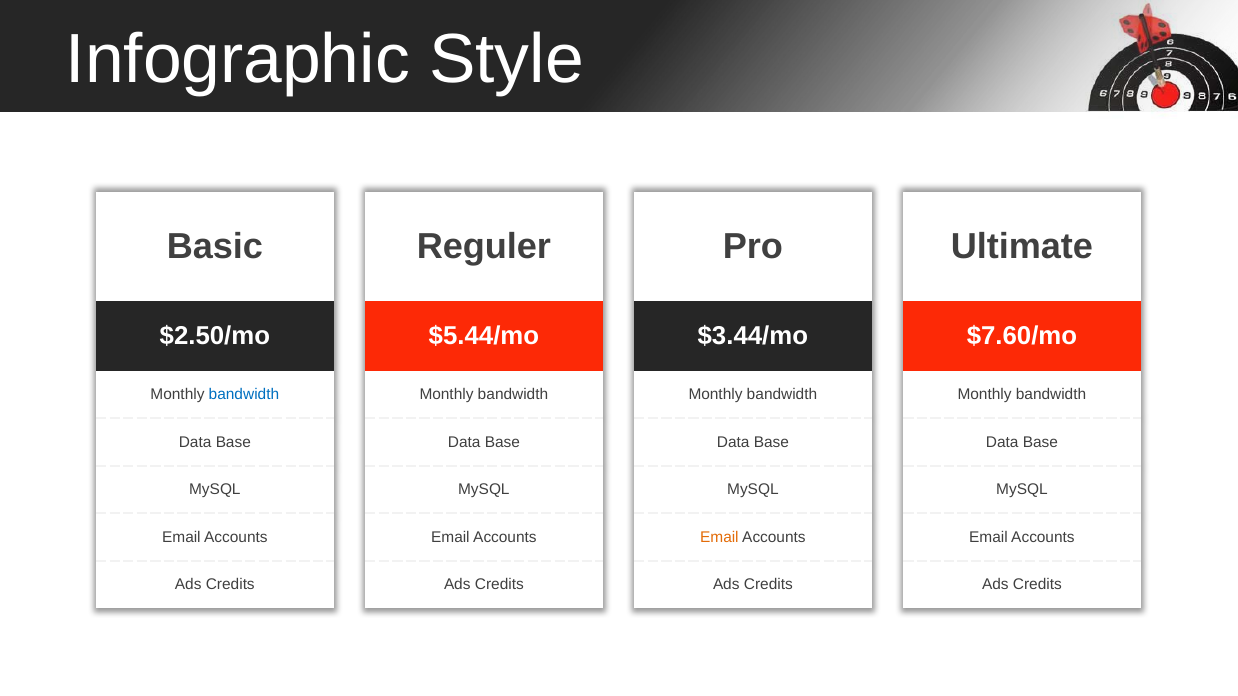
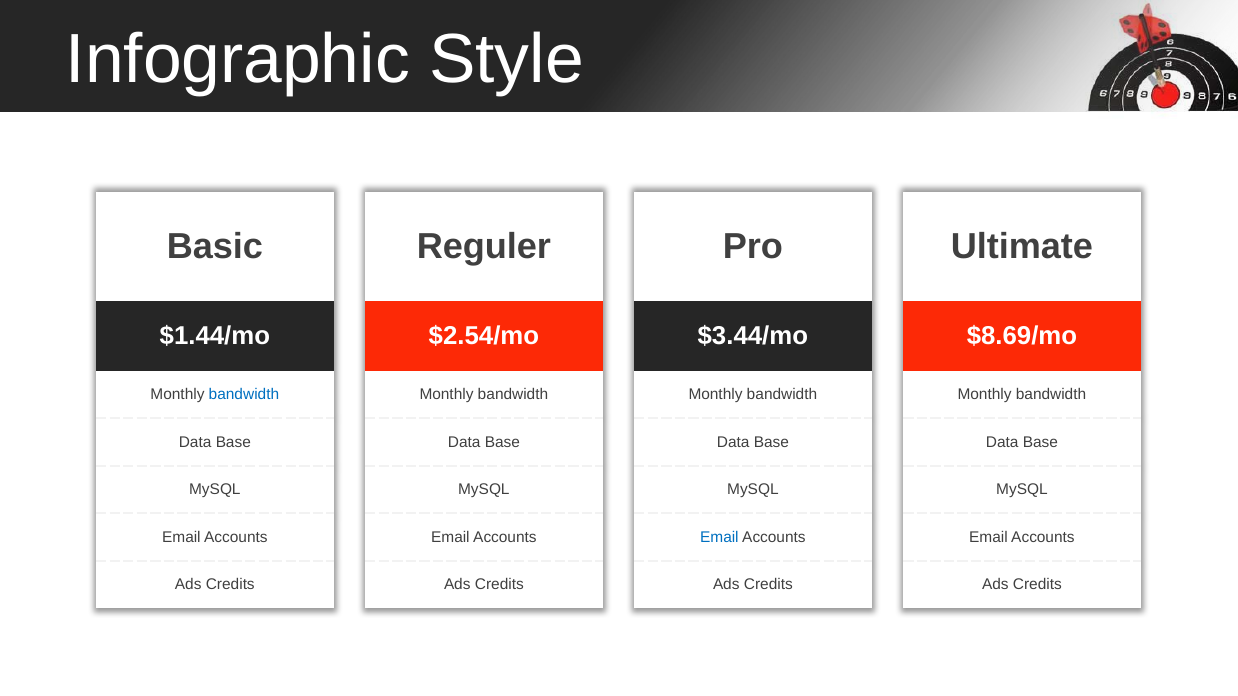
$2.50/mo: $2.50/mo -> $1.44/mo
$5.44/mo: $5.44/mo -> $2.54/mo
$7.60/mo: $7.60/mo -> $8.69/mo
Email at (719, 538) colour: orange -> blue
